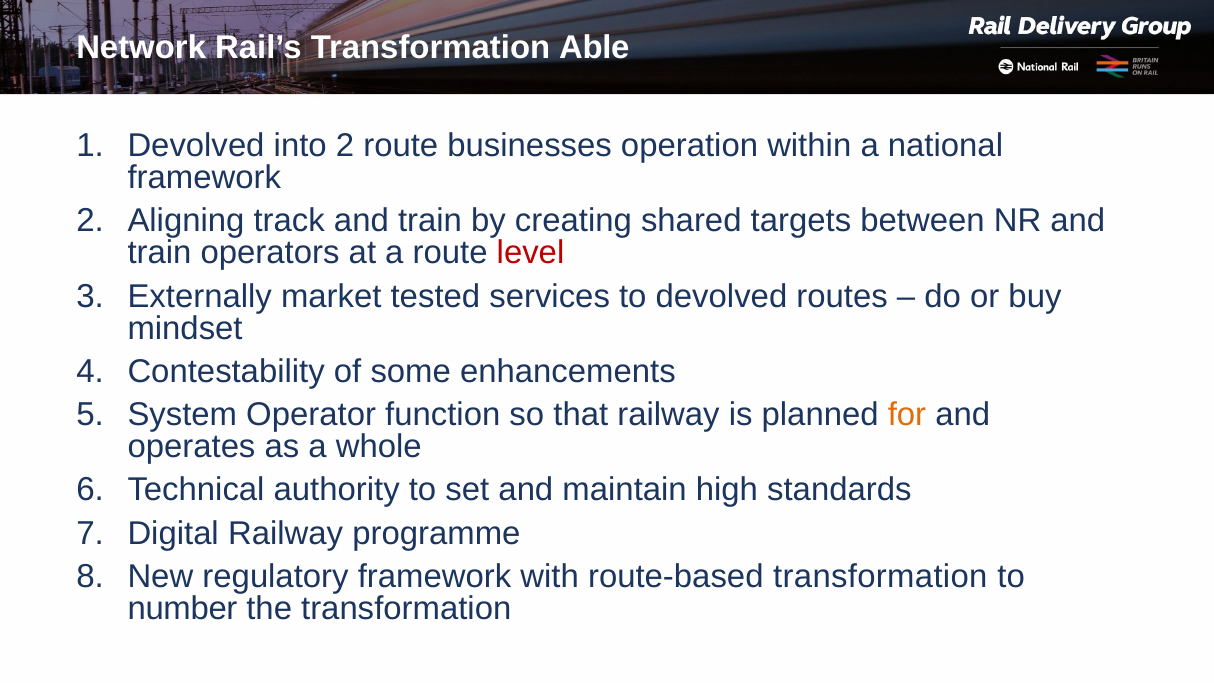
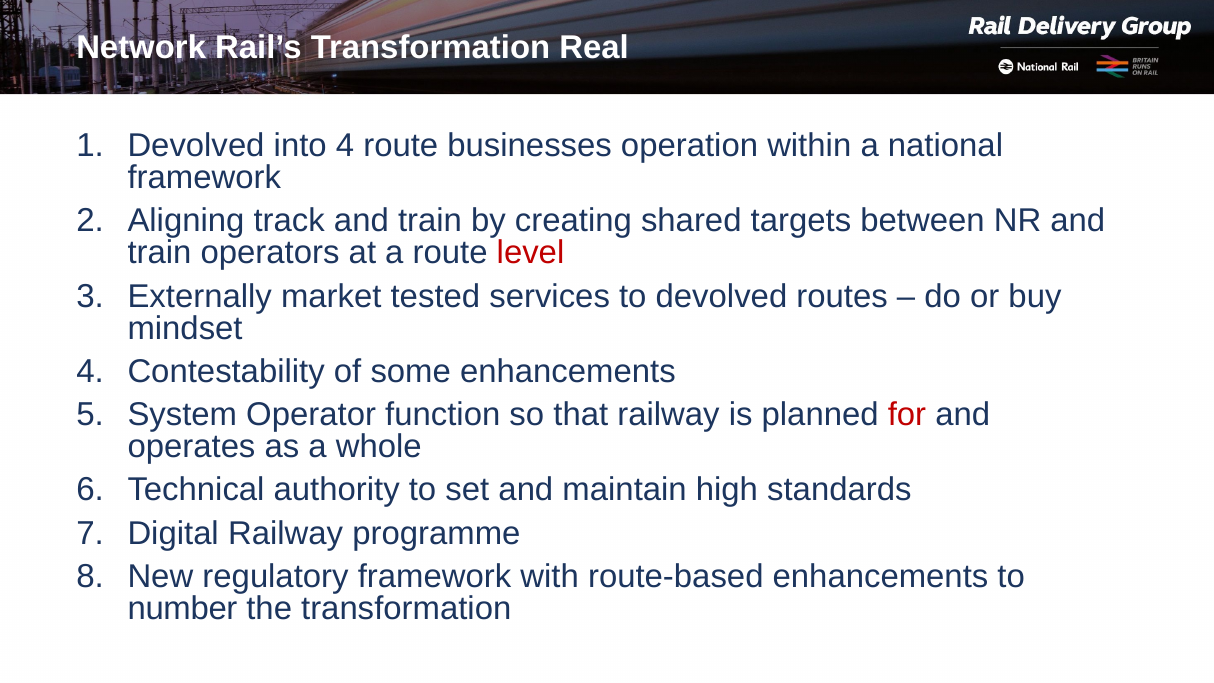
Able: Able -> Real
into 2: 2 -> 4
for colour: orange -> red
route-based transformation: transformation -> enhancements
